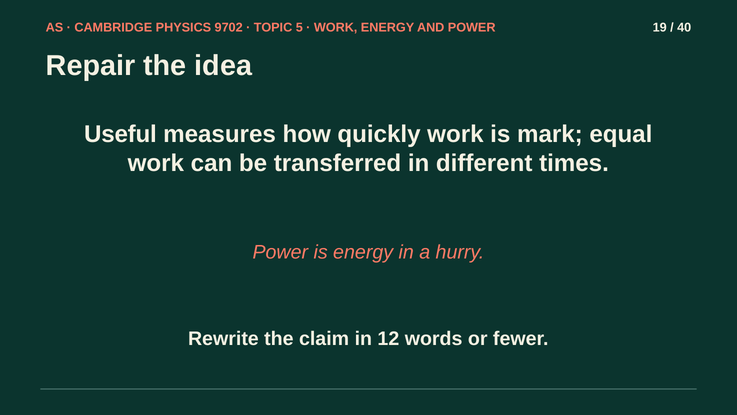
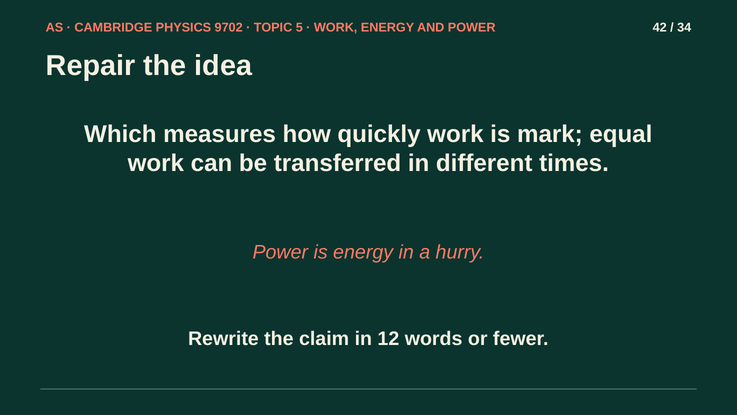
19: 19 -> 42
40: 40 -> 34
Useful: Useful -> Which
